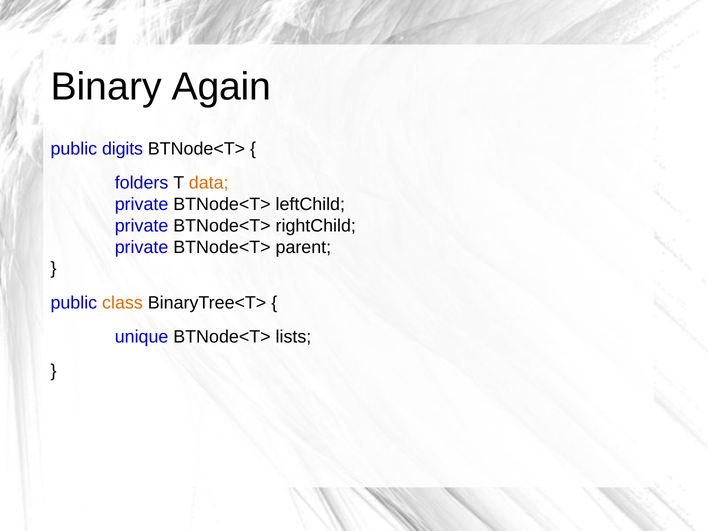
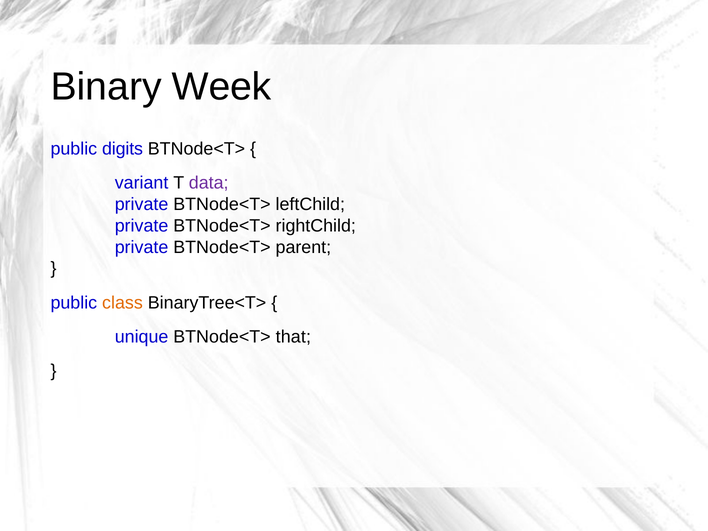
Again: Again -> Week
folders: folders -> variant
data colour: orange -> purple
lists: lists -> that
